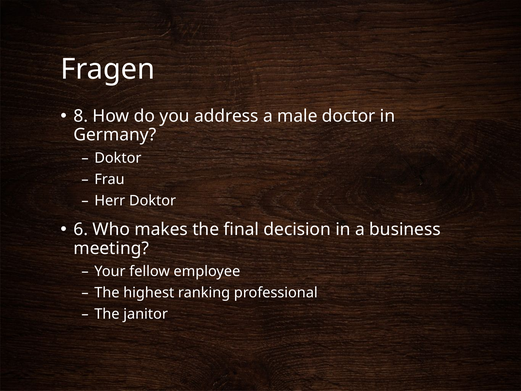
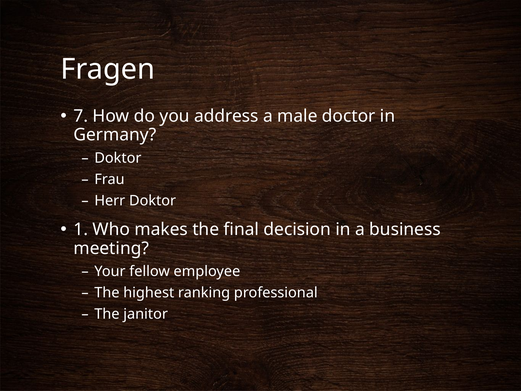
8: 8 -> 7
6: 6 -> 1
